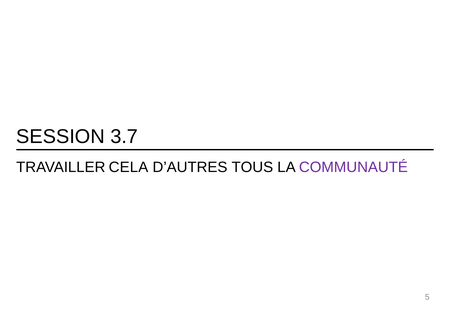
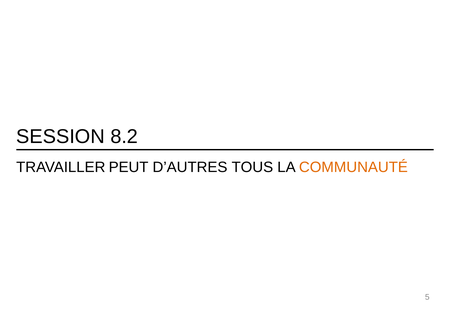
3.7: 3.7 -> 8.2
CELA: CELA -> PEUT
COMMUNAUTÉ colour: purple -> orange
